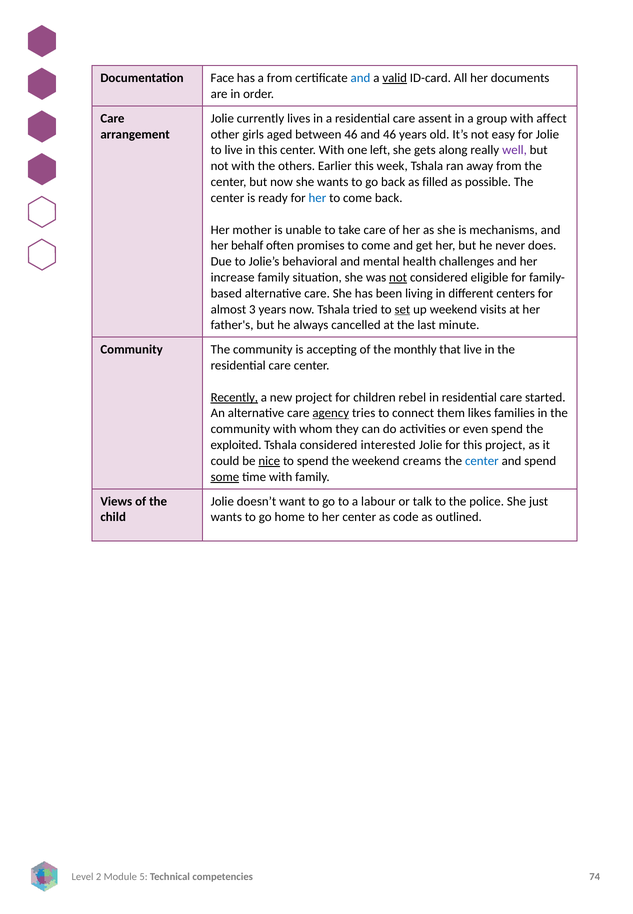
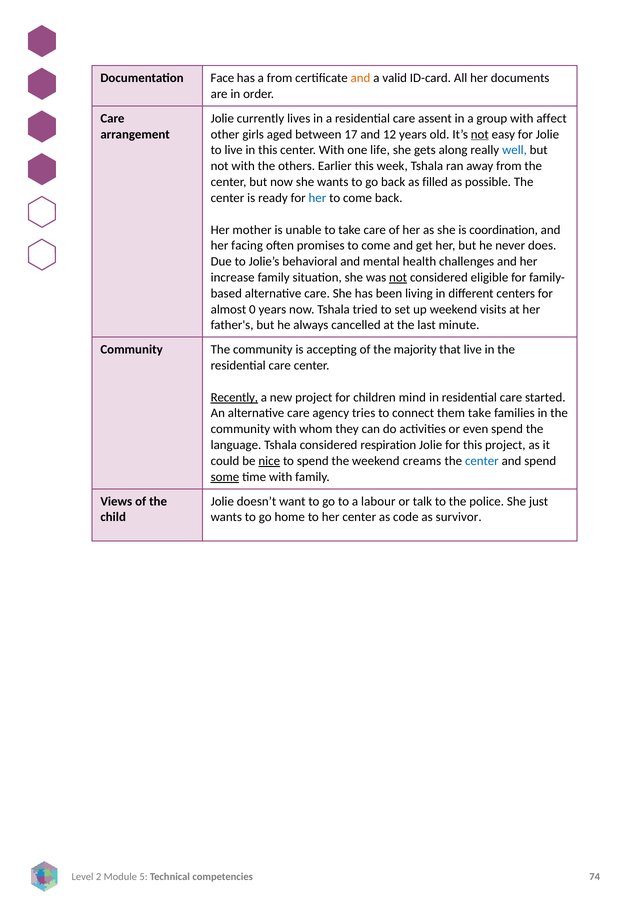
and at (360, 78) colour: blue -> orange
valid underline: present -> none
between 46: 46 -> 17
and 46: 46 -> 12
not at (480, 134) underline: none -> present
left: left -> life
well colour: purple -> blue
mechanisms: mechanisms -> coordination
behalf: behalf -> facing
3: 3 -> 0
set underline: present -> none
monthly: monthly -> majority
rebel: rebel -> mind
agency underline: present -> none
them likes: likes -> take
exploited: exploited -> language
interested: interested -> respiration
outlined: outlined -> survivor
